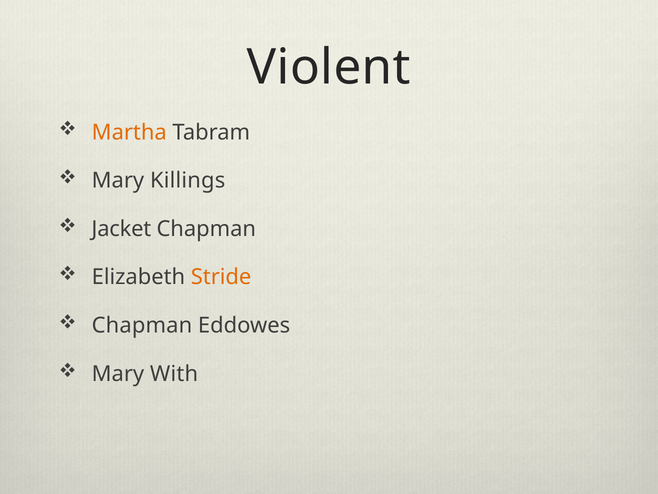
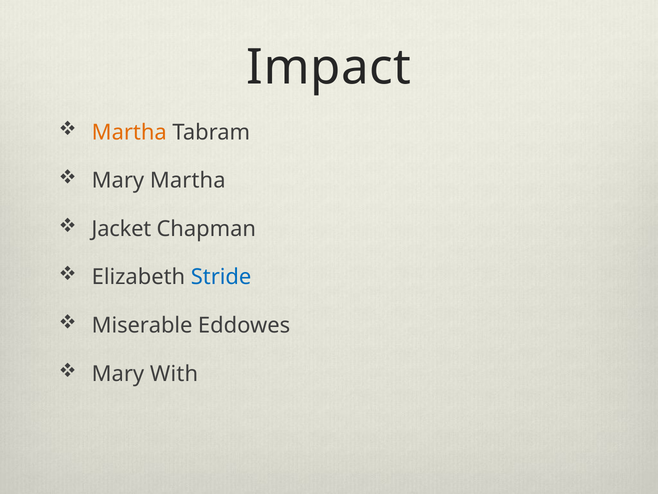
Violent: Violent -> Impact
Mary Killings: Killings -> Martha
Stride colour: orange -> blue
Chapman at (142, 325): Chapman -> Miserable
